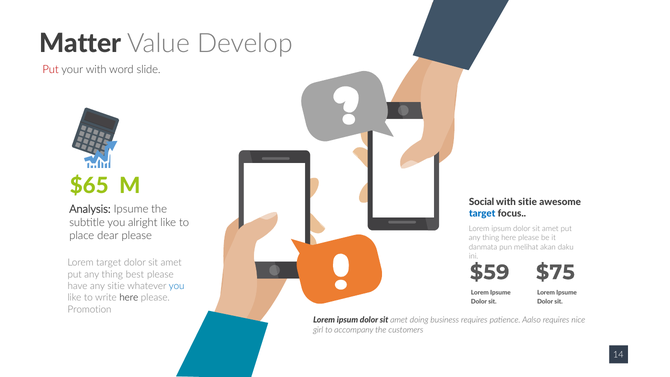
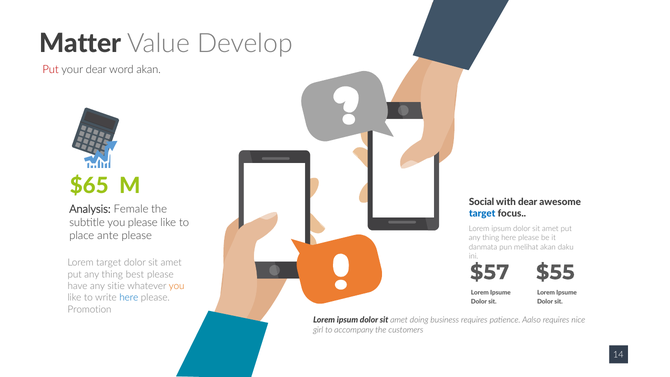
your with: with -> dear
word slide: slide -> akan
with sitie: sitie -> dear
Analysis Ipsume: Ipsume -> Female
you alright: alright -> please
dear: dear -> ante
$59: $59 -> $57
$75: $75 -> $55
you at (177, 286) colour: blue -> orange
here at (129, 298) colour: black -> blue
